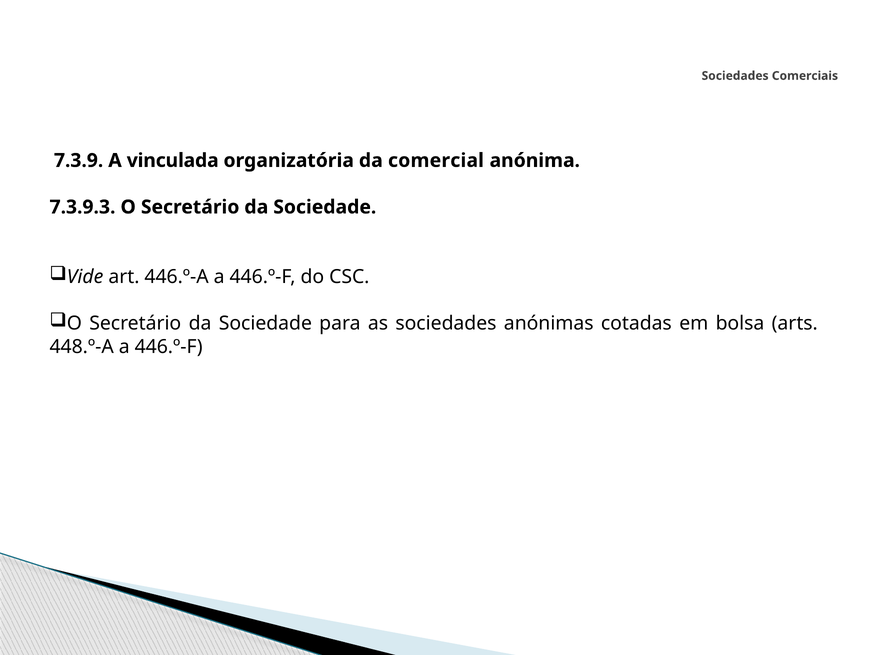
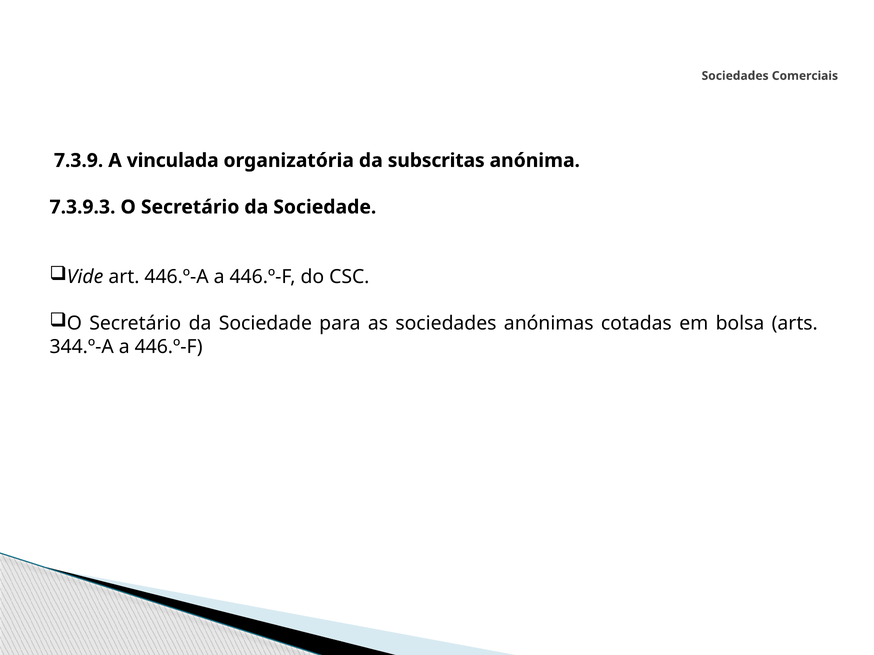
comercial: comercial -> subscritas
448.º-A: 448.º-A -> 344.º-A
